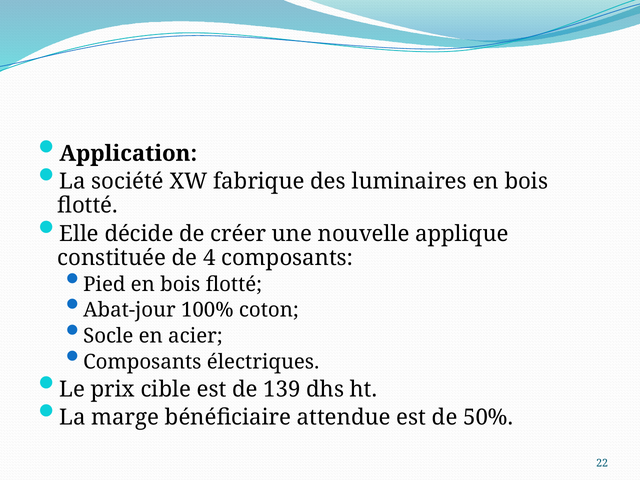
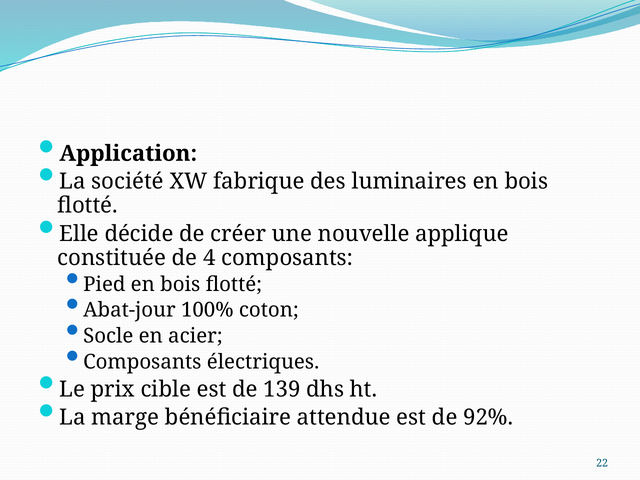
50%: 50% -> 92%
